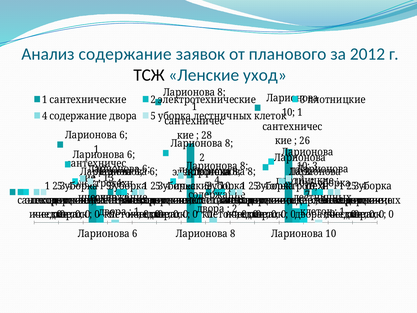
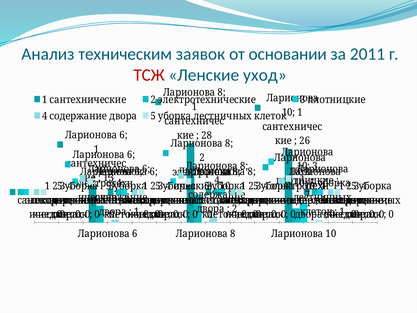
Анализ содержание: содержание -> техническим
планового: планового -> основании
2012: 2012 -> 2011
ТСЖ colour: black -> red
